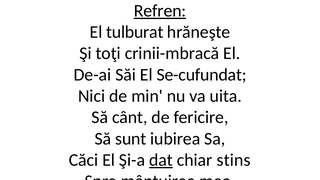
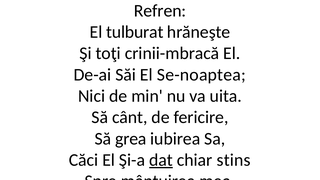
Refren underline: present -> none
Se-cufundat: Se-cufundat -> Se-noaptea
sunt: sunt -> grea
